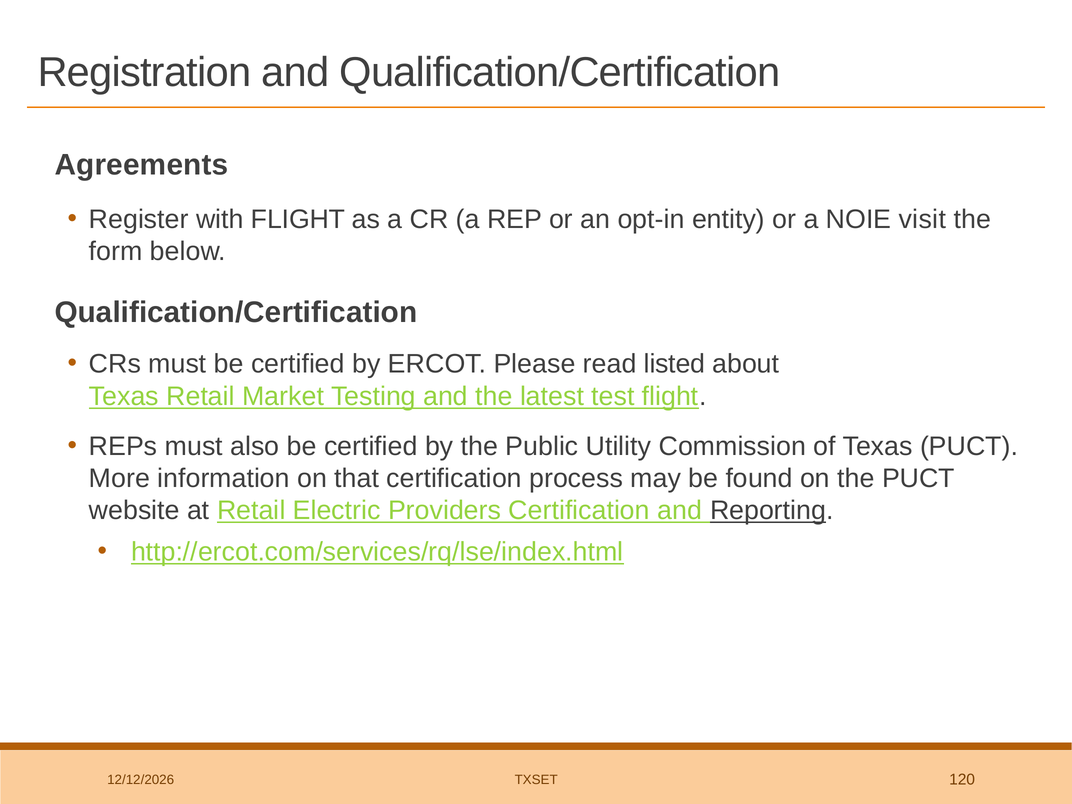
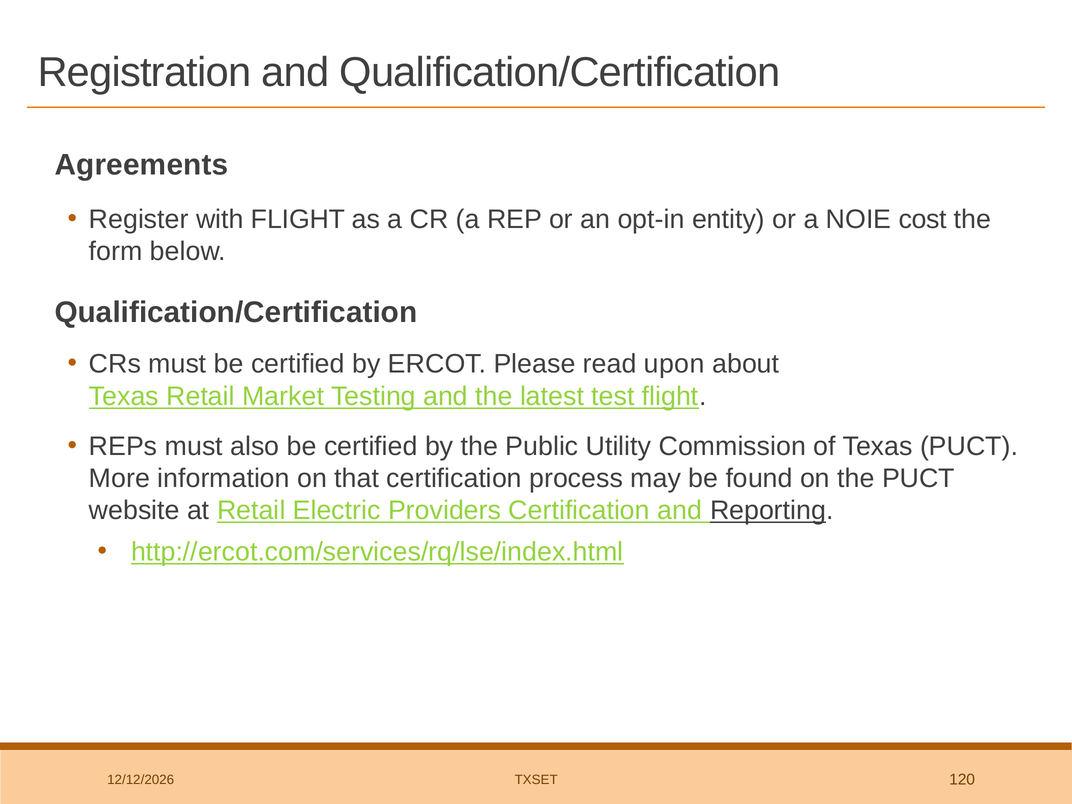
visit: visit -> cost
listed: listed -> upon
